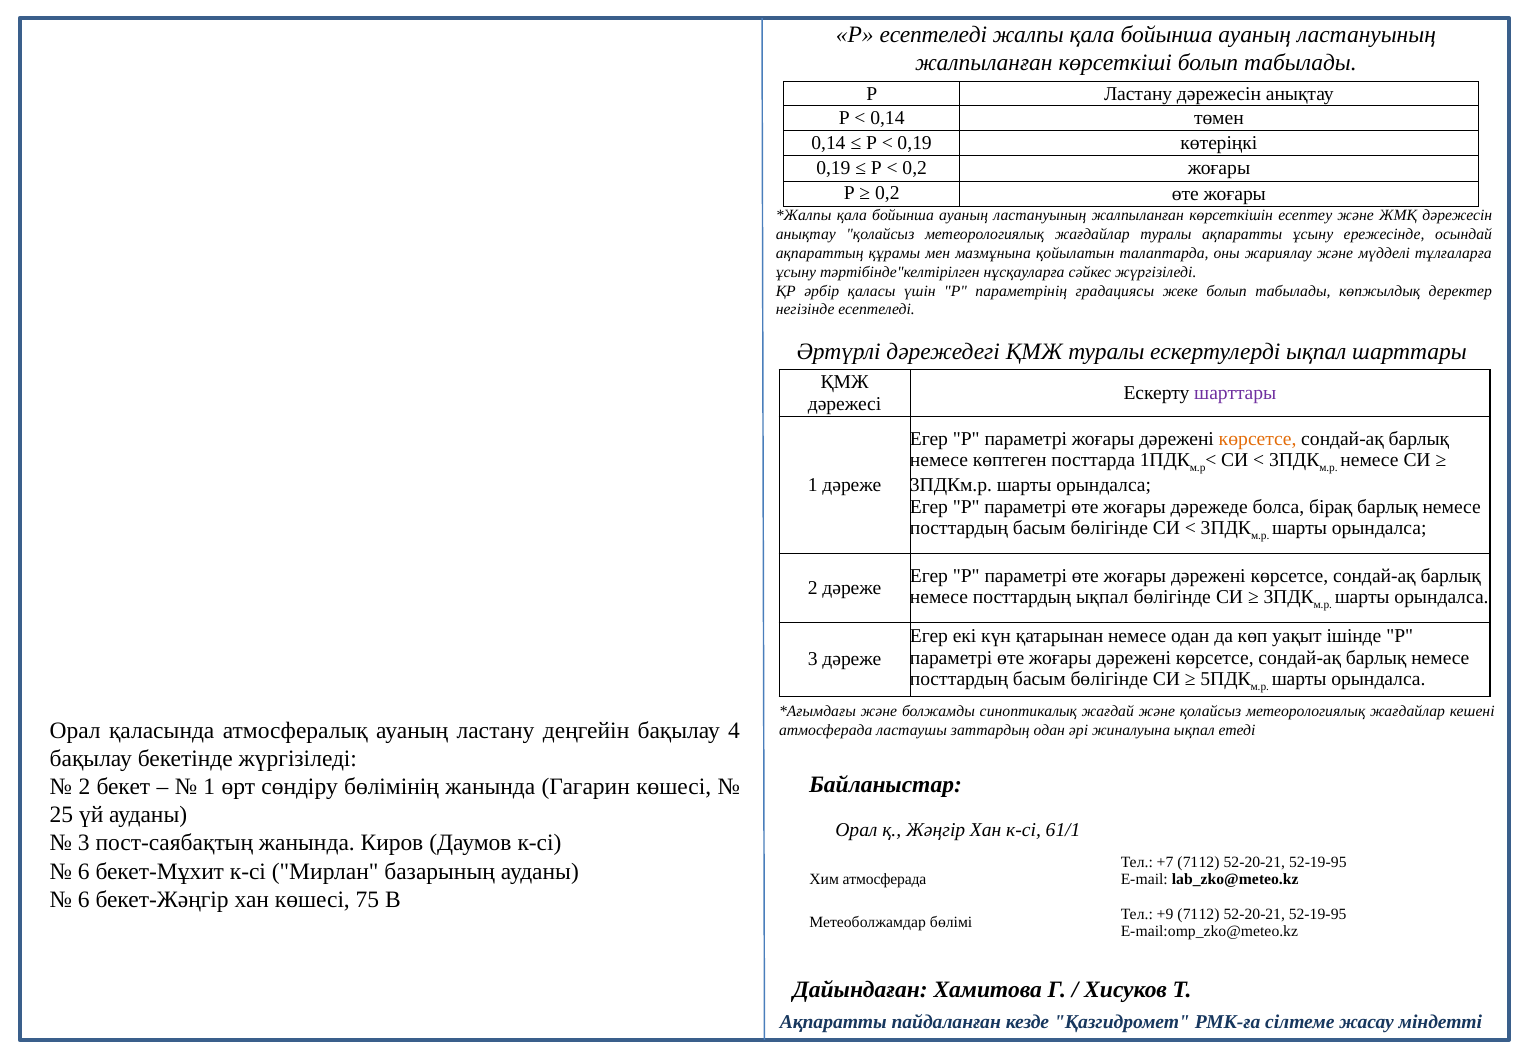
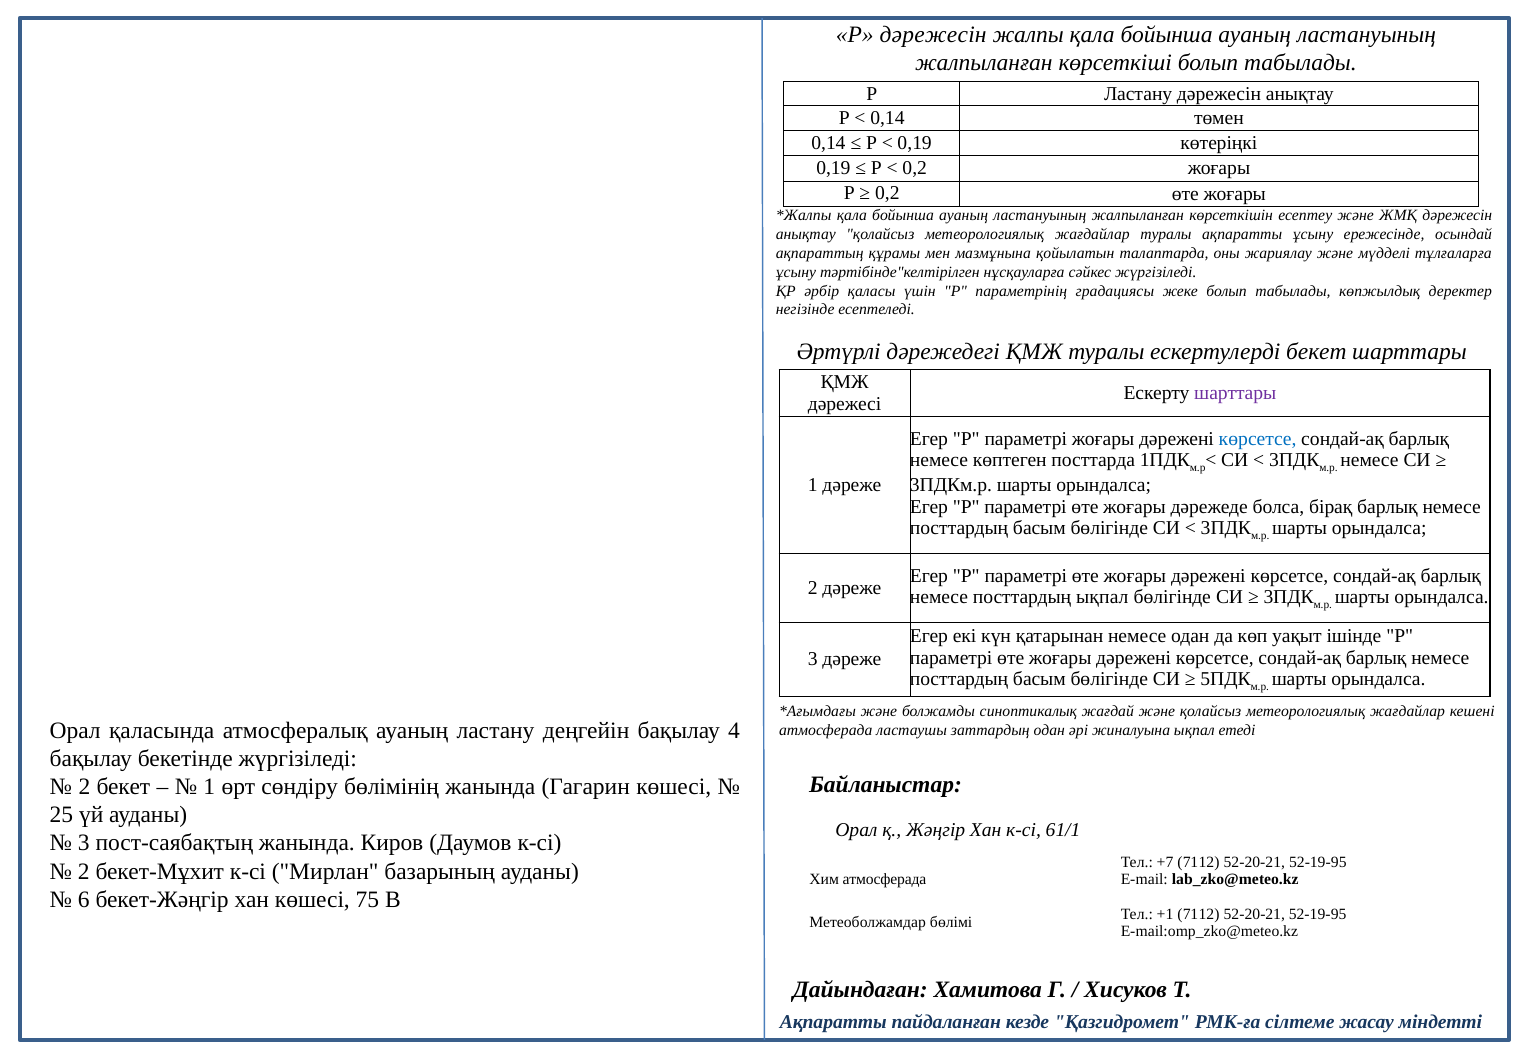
Р есептеледі: есептеледі -> дәрежесін
ескертулерді ықпал: ықпал -> бекет
көрсетсе at (1258, 439) colour: orange -> blue
6 at (84, 872): 6 -> 2
+9: +9 -> +1
